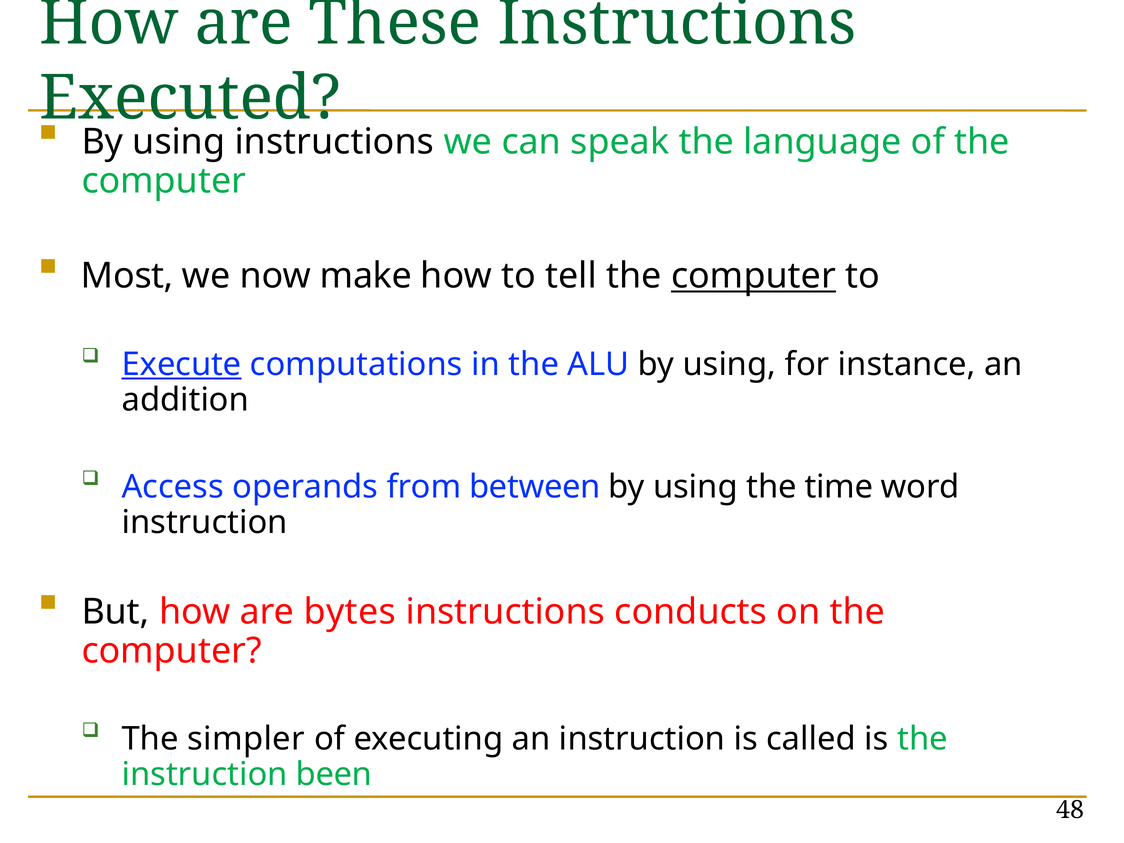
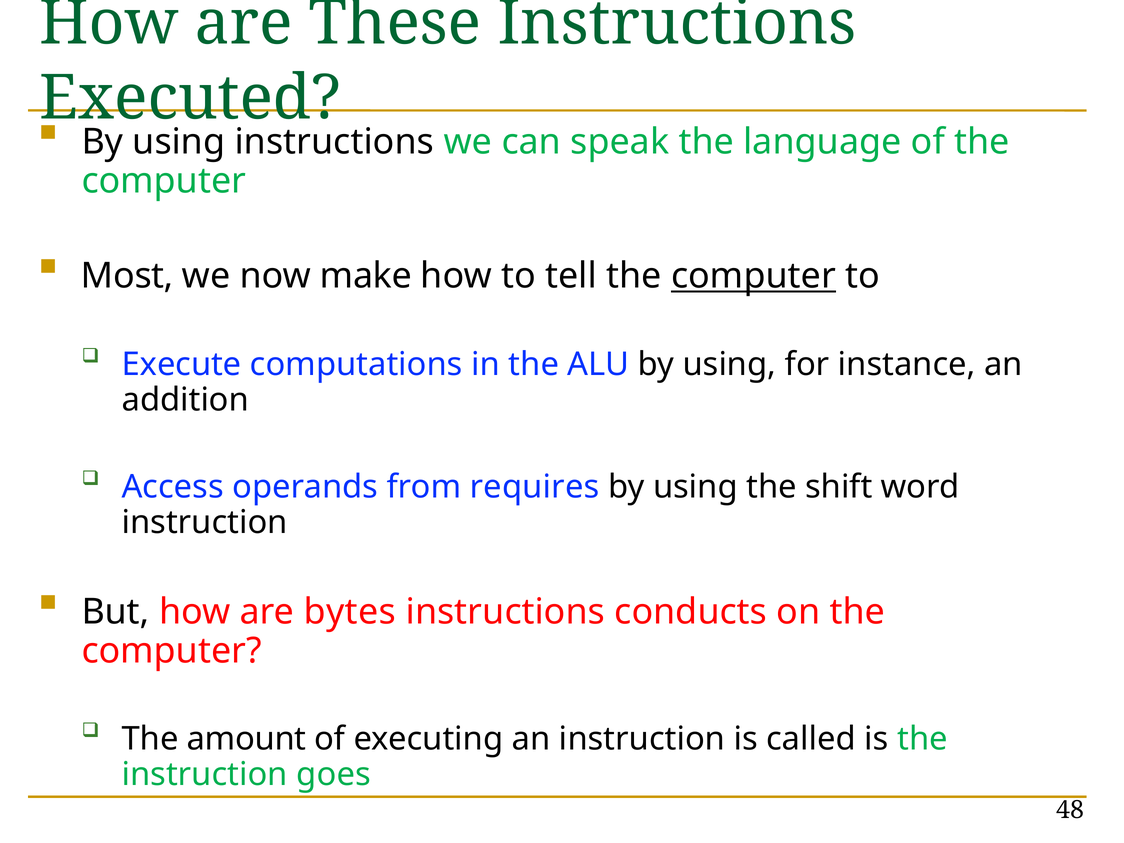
Execute underline: present -> none
between: between -> requires
time: time -> shift
simpler: simpler -> amount
been: been -> goes
